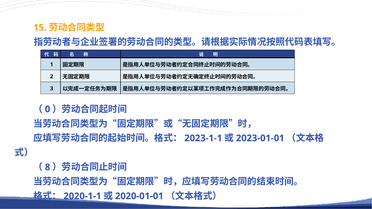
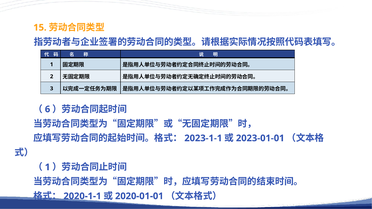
0: 0 -> 6
8 at (48, 167): 8 -> 1
